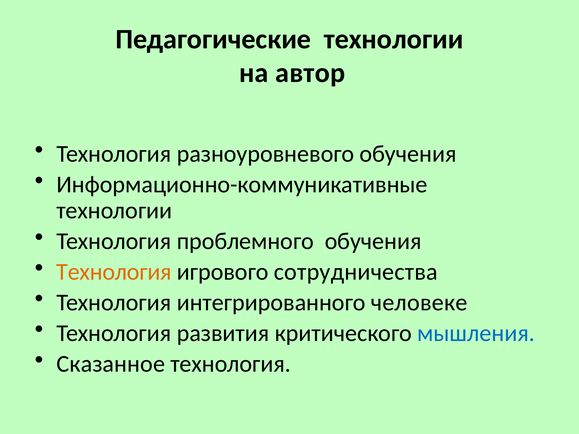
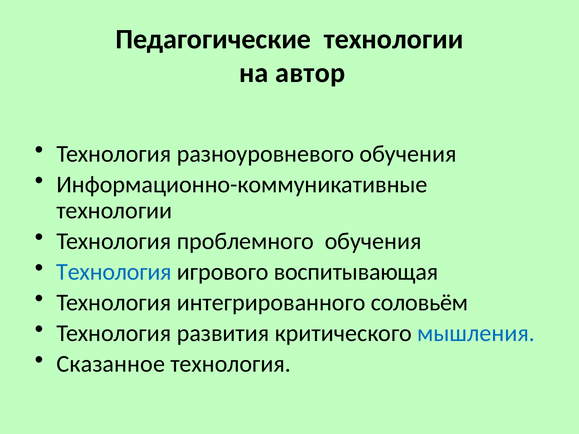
Технология at (114, 272) colour: orange -> blue
сотрудничества: сотрудничества -> воспитывающая
человеке: человеке -> соловьём
